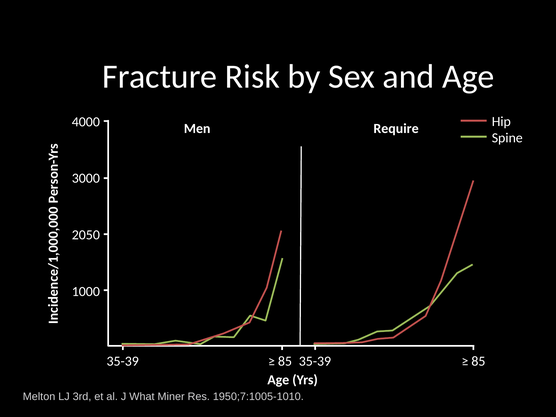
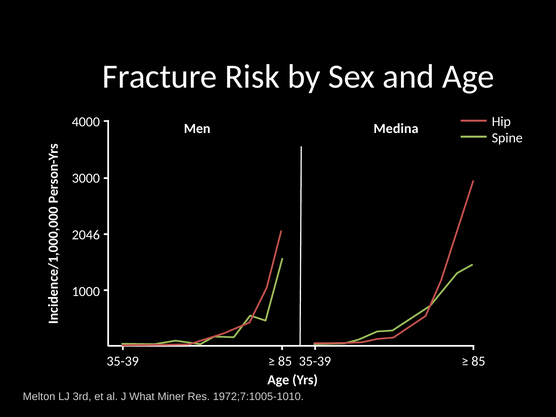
Require: Require -> Medina
2050: 2050 -> 2046
1950;7:1005-1010: 1950;7:1005-1010 -> 1972;7:1005-1010
